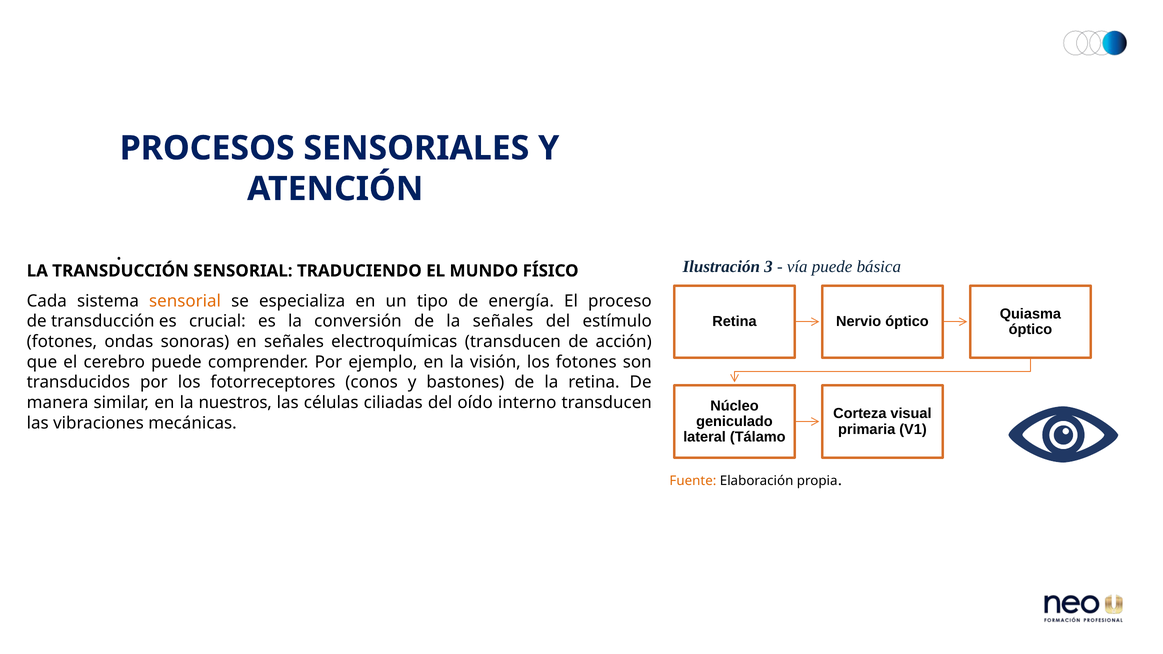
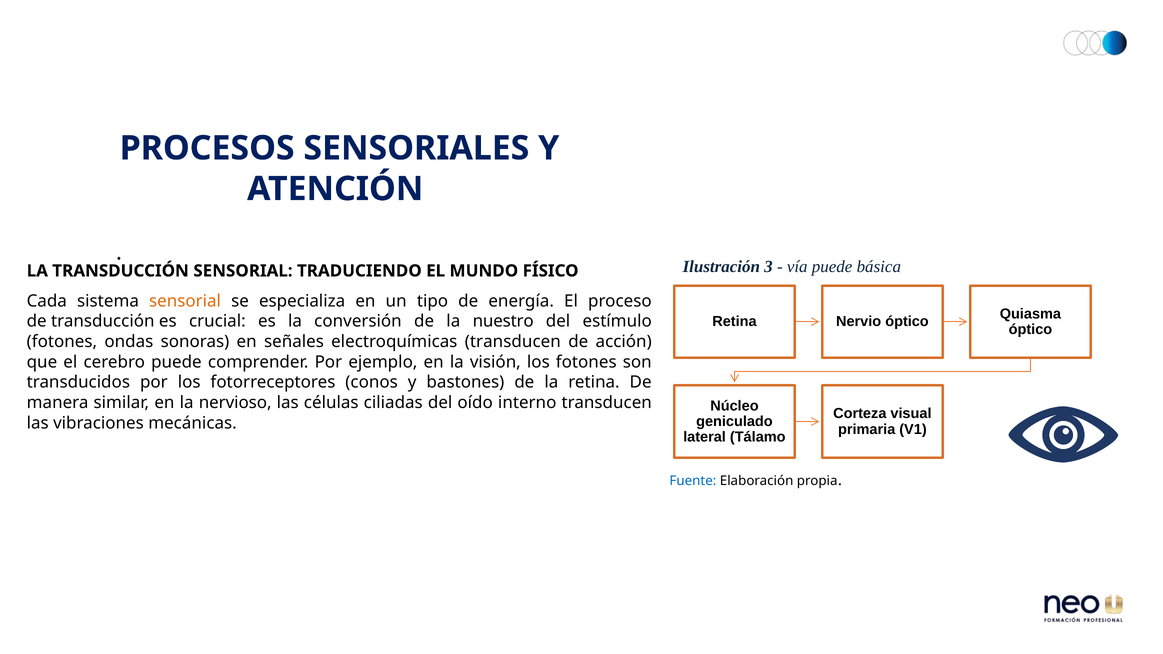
la señales: señales -> nuestro
nuestros: nuestros -> nervioso
Fuente colour: orange -> blue
